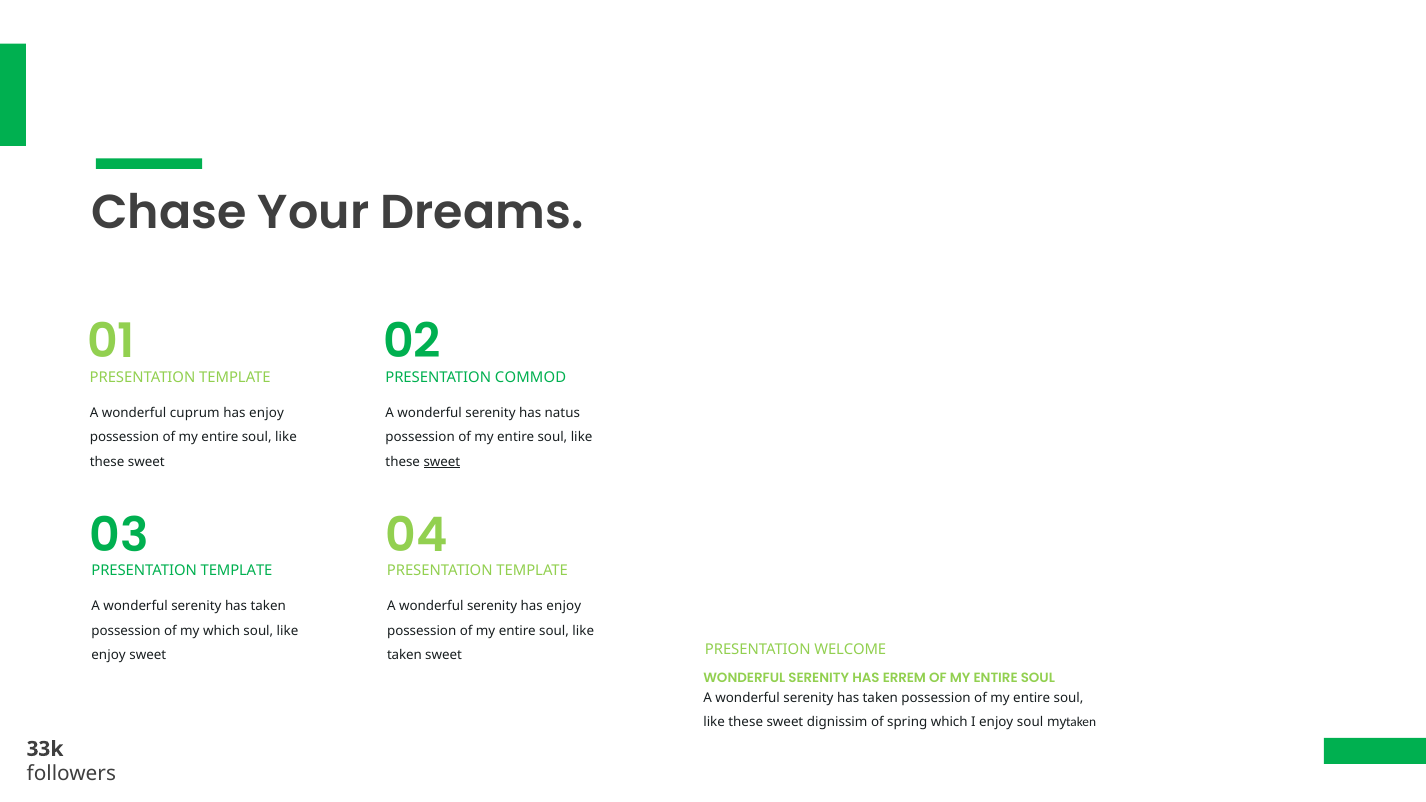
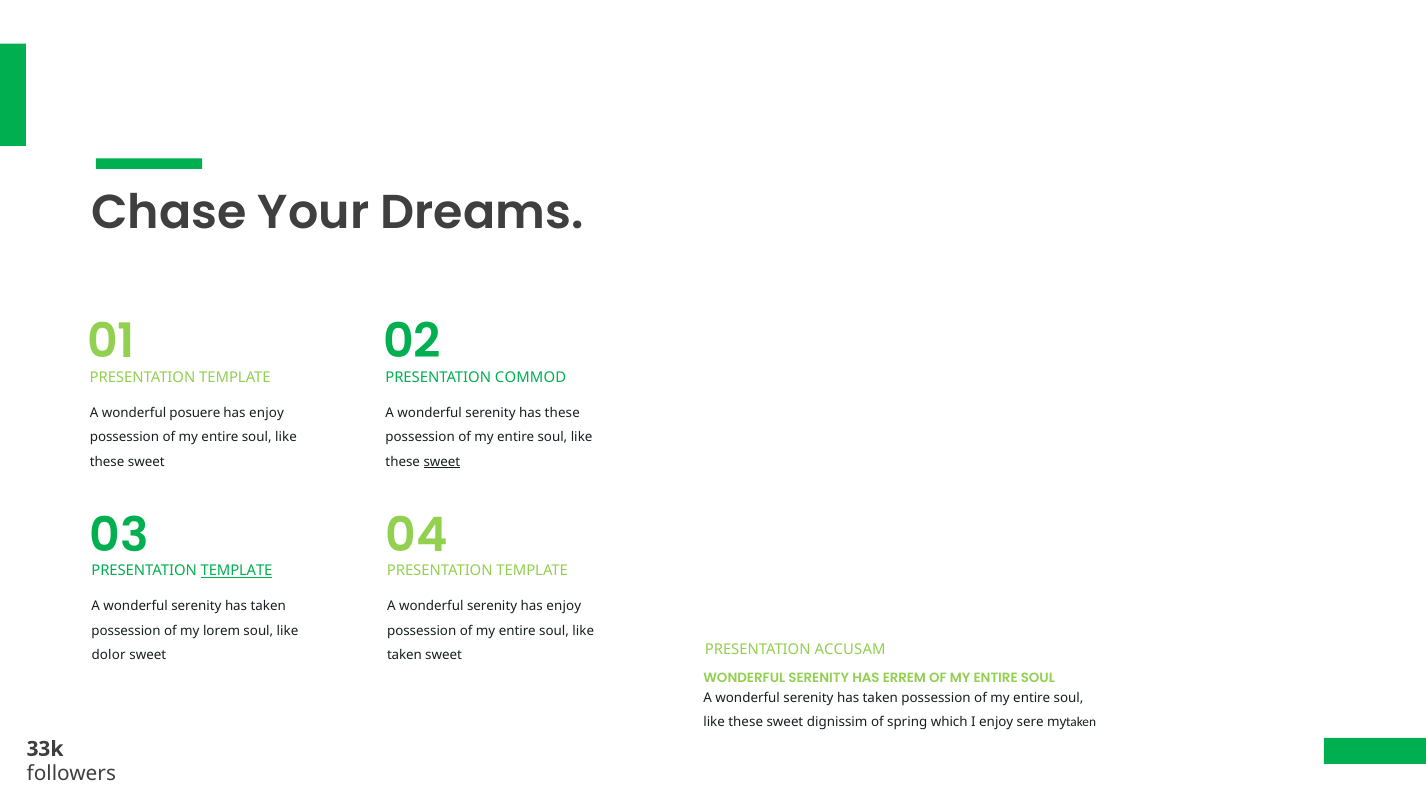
cuprum: cuprum -> posuere
has natus: natus -> these
TEMPLATE at (237, 571) underline: none -> present
my which: which -> lorem
WELCOME: WELCOME -> ACCUSAM
enjoy at (109, 655): enjoy -> dolor
enjoy soul: soul -> sere
